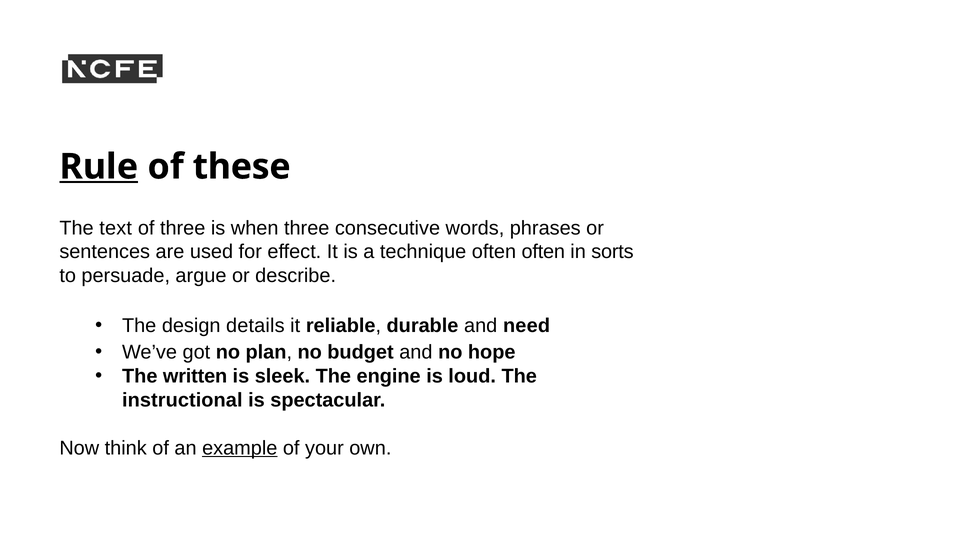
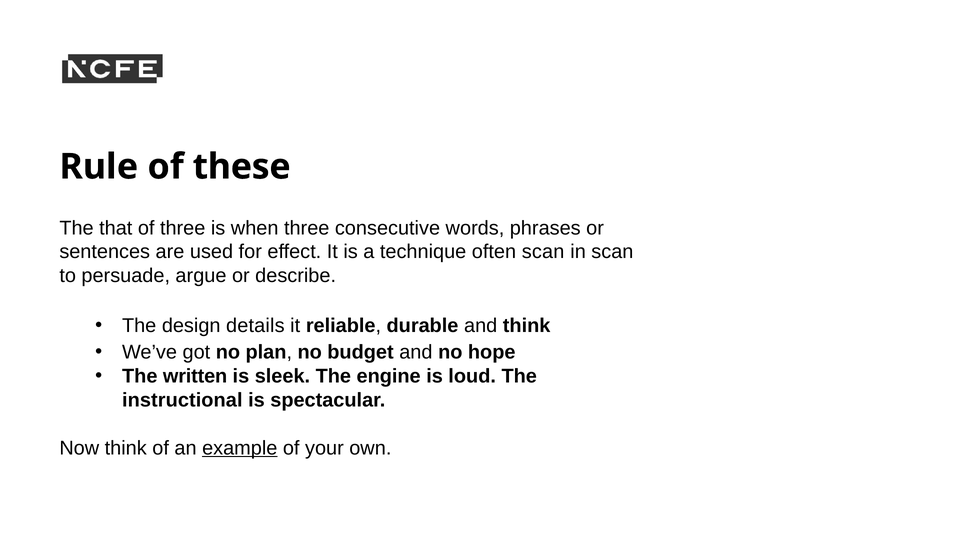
Rule underline: present -> none
text: text -> that
often often: often -> scan
in sorts: sorts -> scan
and need: need -> think
